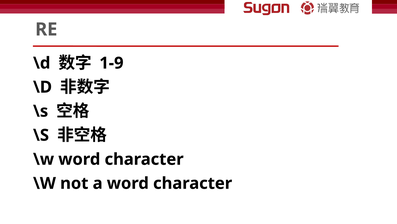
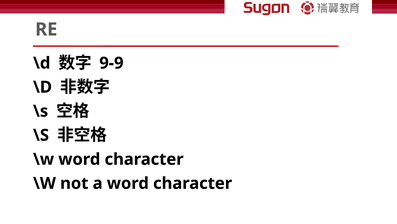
1-9: 1-9 -> 9-9
